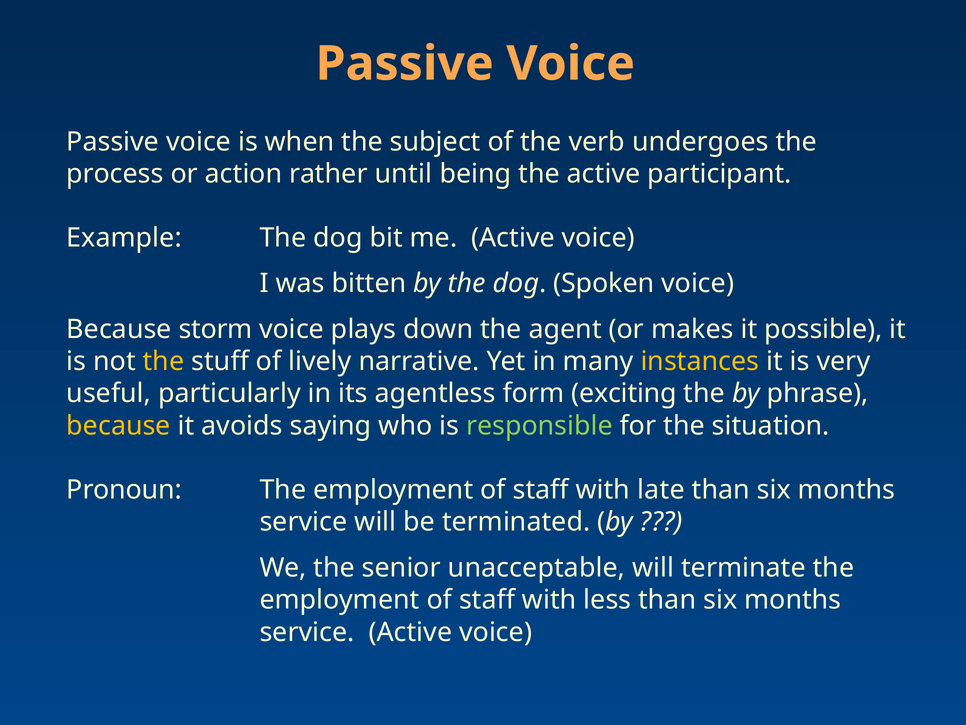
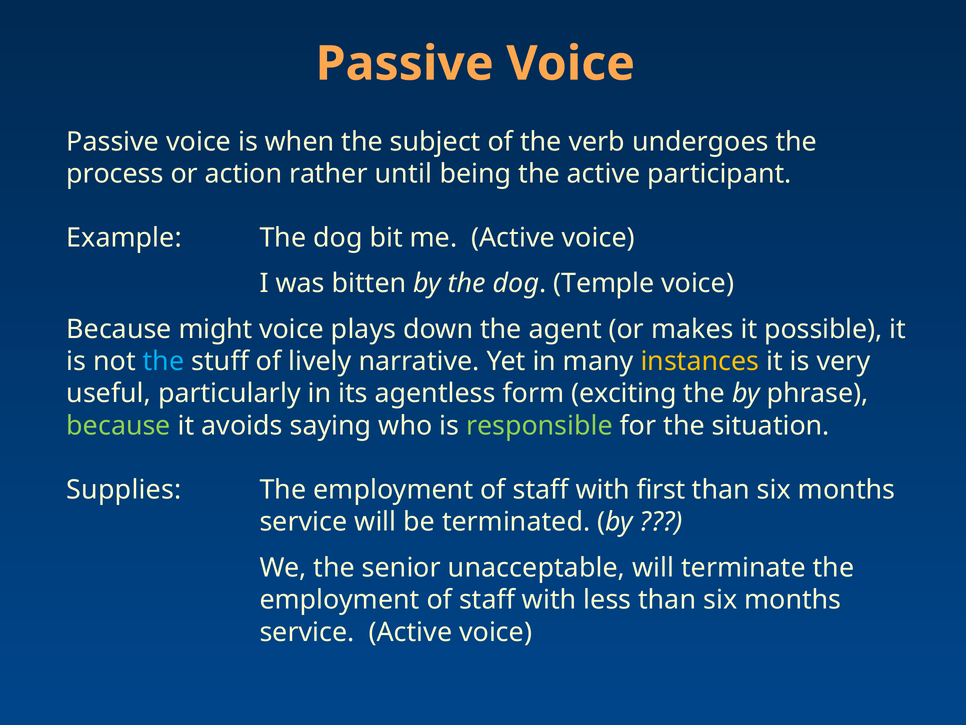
Spoken: Spoken -> Temple
storm: storm -> might
the at (163, 361) colour: yellow -> light blue
because at (119, 426) colour: yellow -> light green
Pronoun: Pronoun -> Supplies
late: late -> first
